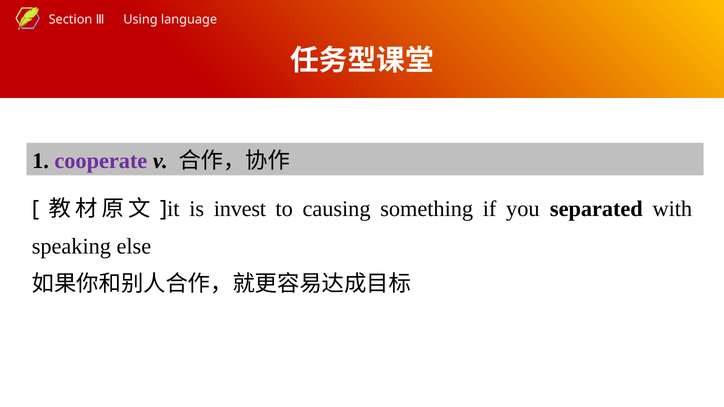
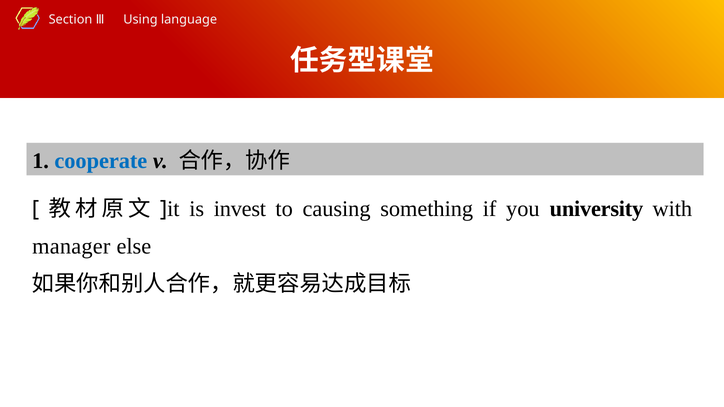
cooperate colour: purple -> blue
separated: separated -> university
speaking: speaking -> manager
